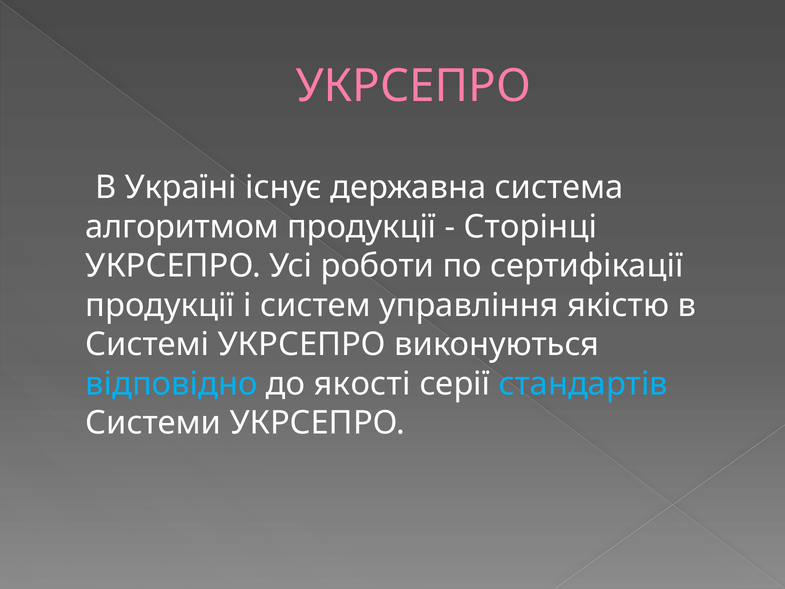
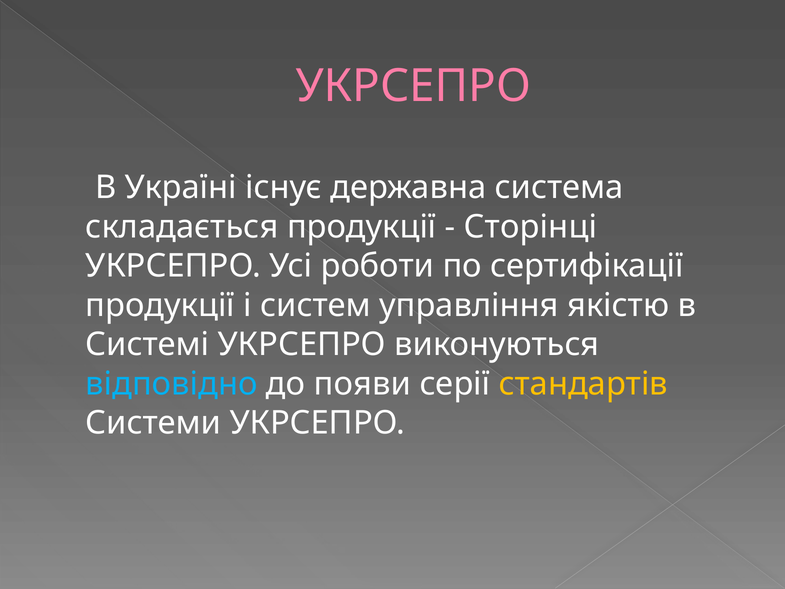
алгоритмом: алгоритмом -> складається
якості: якості -> появи
стандартів colour: light blue -> yellow
